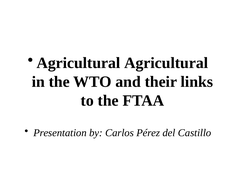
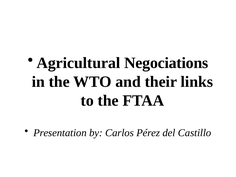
Agricultural Agricultural: Agricultural -> Negociations
